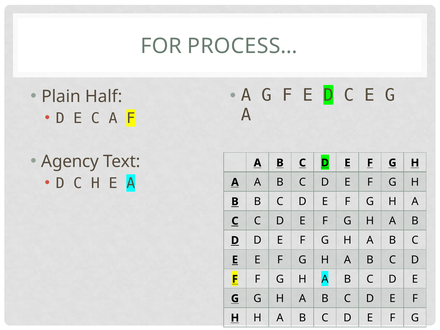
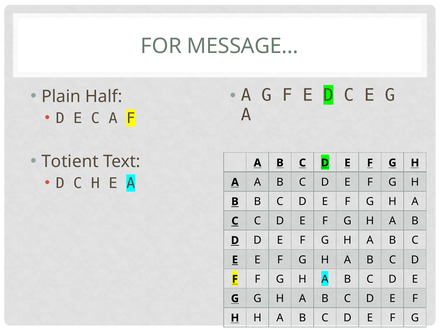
PROCESS…: PROCESS… -> MESSAGE…
Agency: Agency -> Totient
